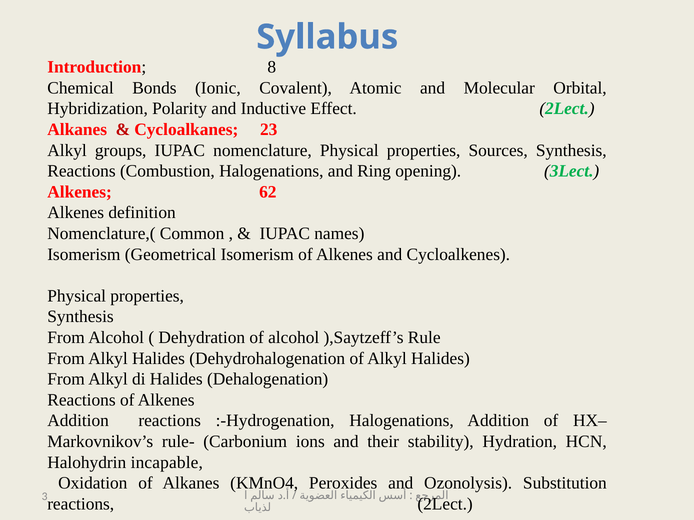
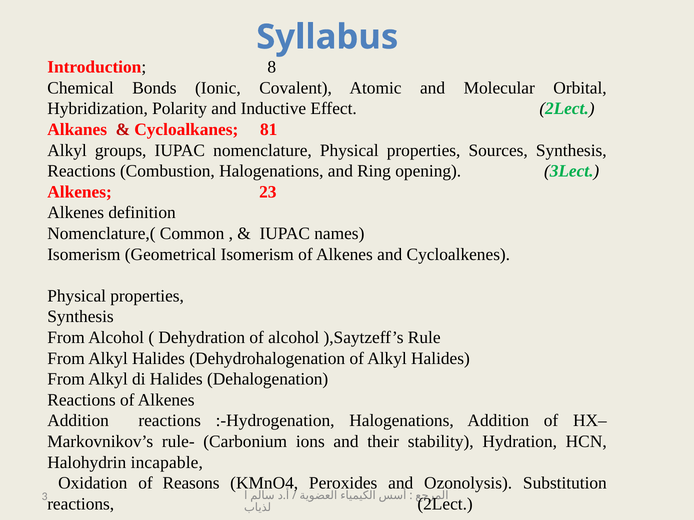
23: 23 -> 81
62: 62 -> 23
of Alkanes: Alkanes -> Reasons
